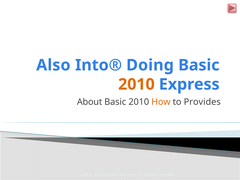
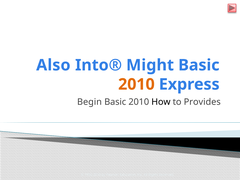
Doing: Doing -> Might
About: About -> Begin
How colour: orange -> black
